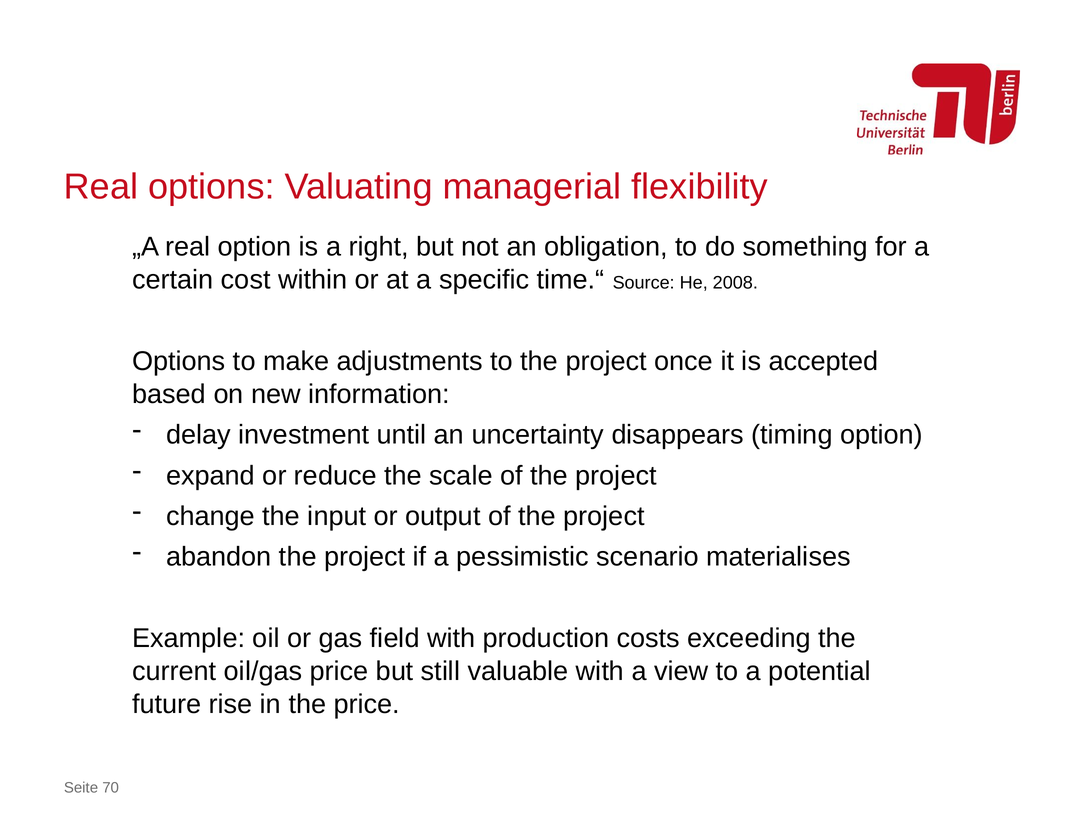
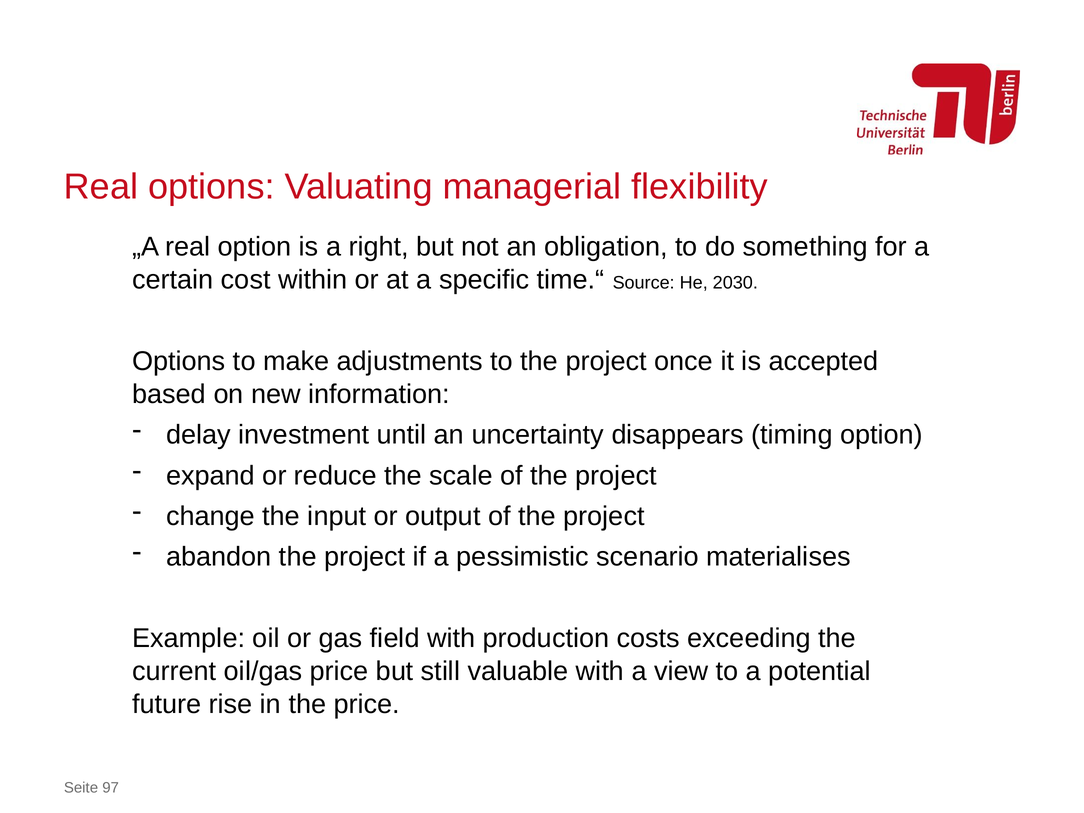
2008: 2008 -> 2030
70: 70 -> 97
